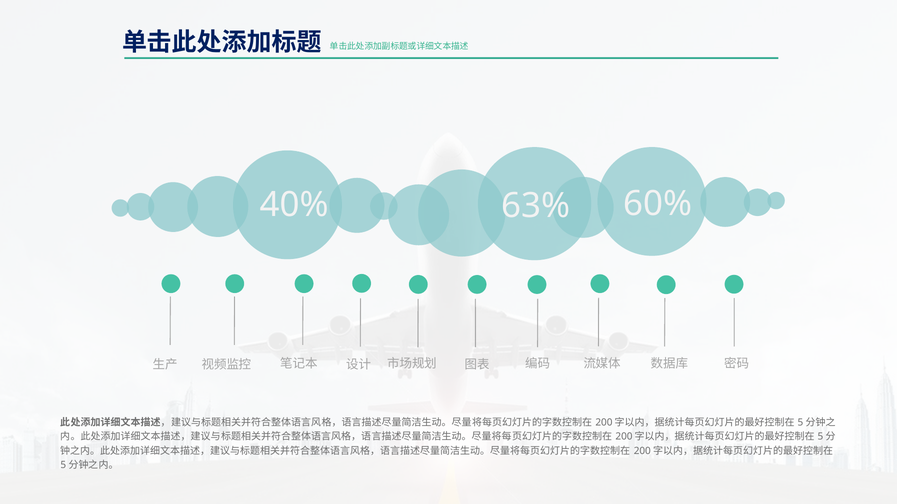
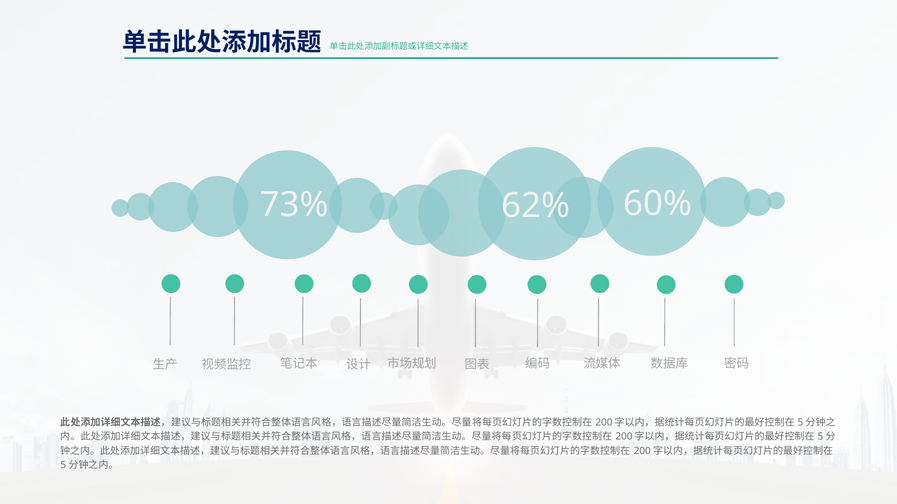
40%: 40% -> 73%
63%: 63% -> 62%
